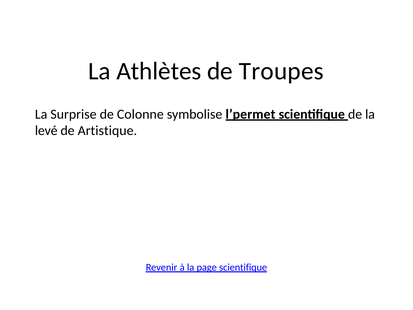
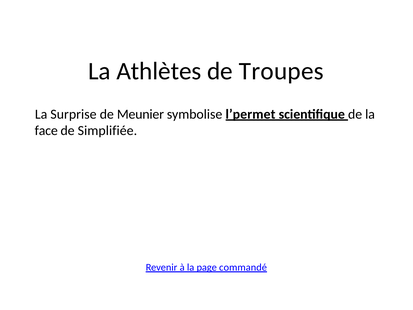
Colonne: Colonne -> Meunier
levé: levé -> face
Artistique: Artistique -> Simplifiée
page scientifique: scientifique -> commandé
